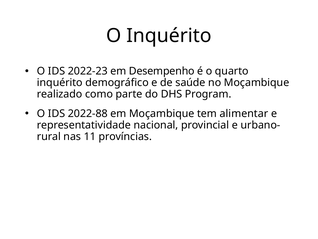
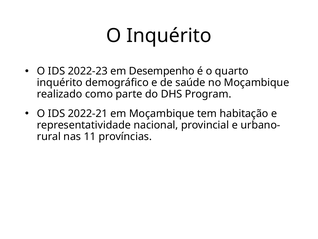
2022-88: 2022-88 -> 2022-21
alimentar: alimentar -> habitação
